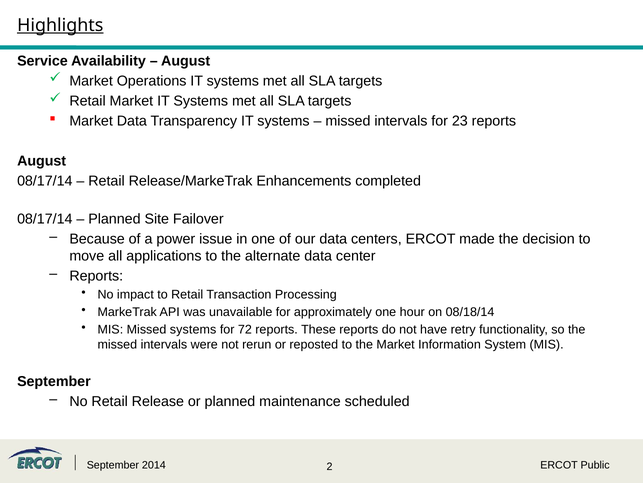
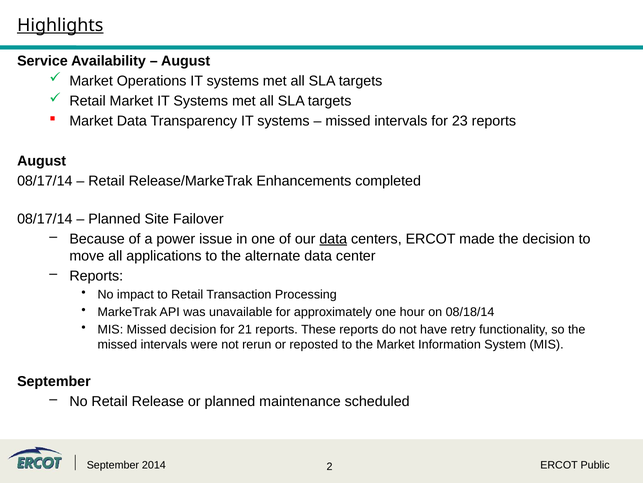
data at (333, 239) underline: none -> present
Missed systems: systems -> decision
72: 72 -> 21
